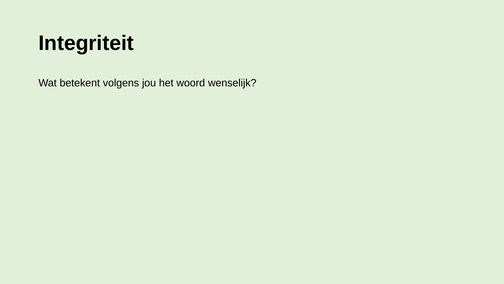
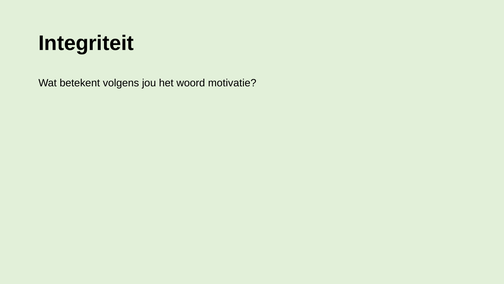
wenselijk: wenselijk -> motivatie
